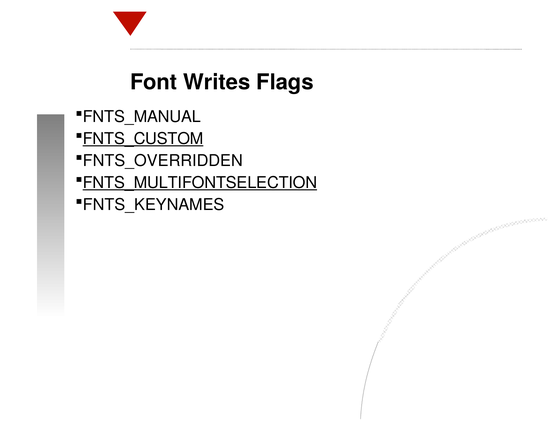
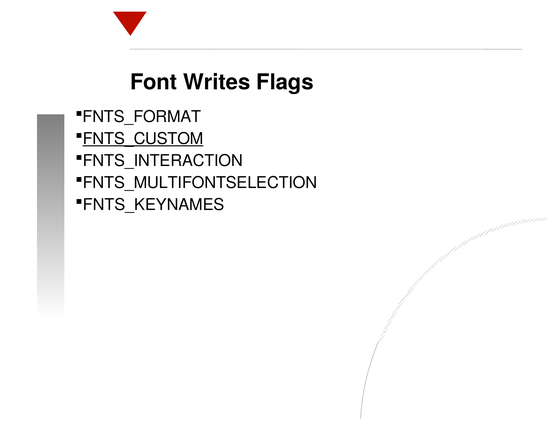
FNTS_MANUAL: FNTS_MANUAL -> FNTS_FORMAT
FNTS_OVERRIDDEN: FNTS_OVERRIDDEN -> FNTS_INTERACTION
FNTS_MULTIFONTSELECTION underline: present -> none
